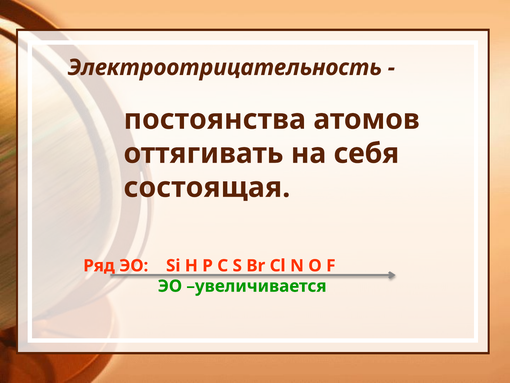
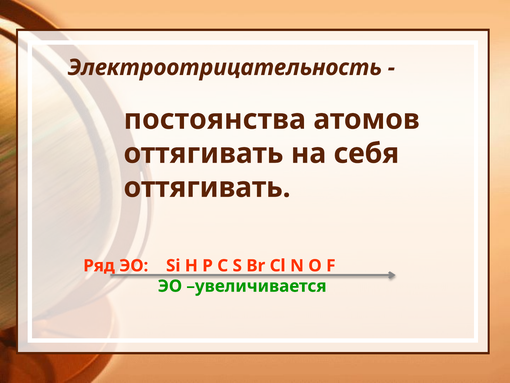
состоящая at (207, 187): состоящая -> оттягивать
